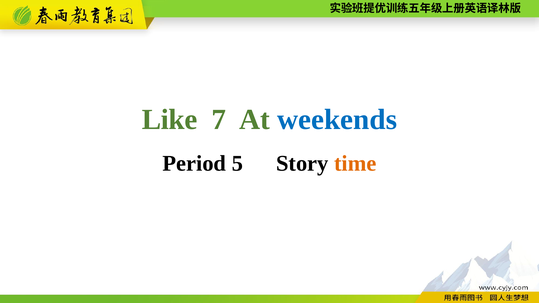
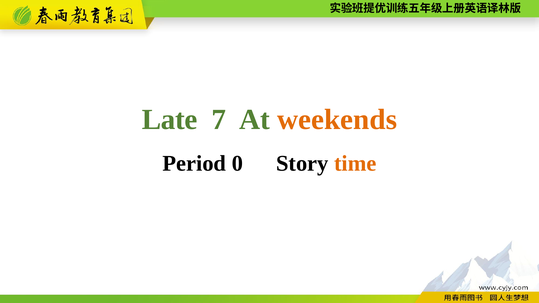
Like: Like -> Late
weekends colour: blue -> orange
5: 5 -> 0
